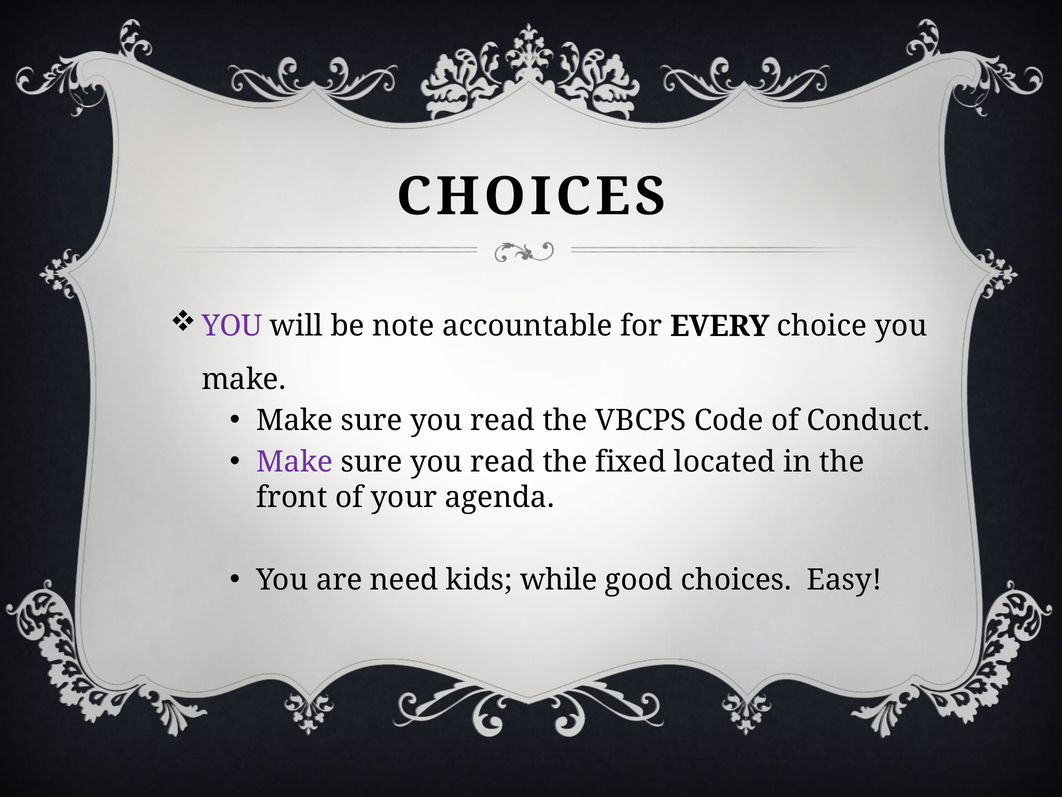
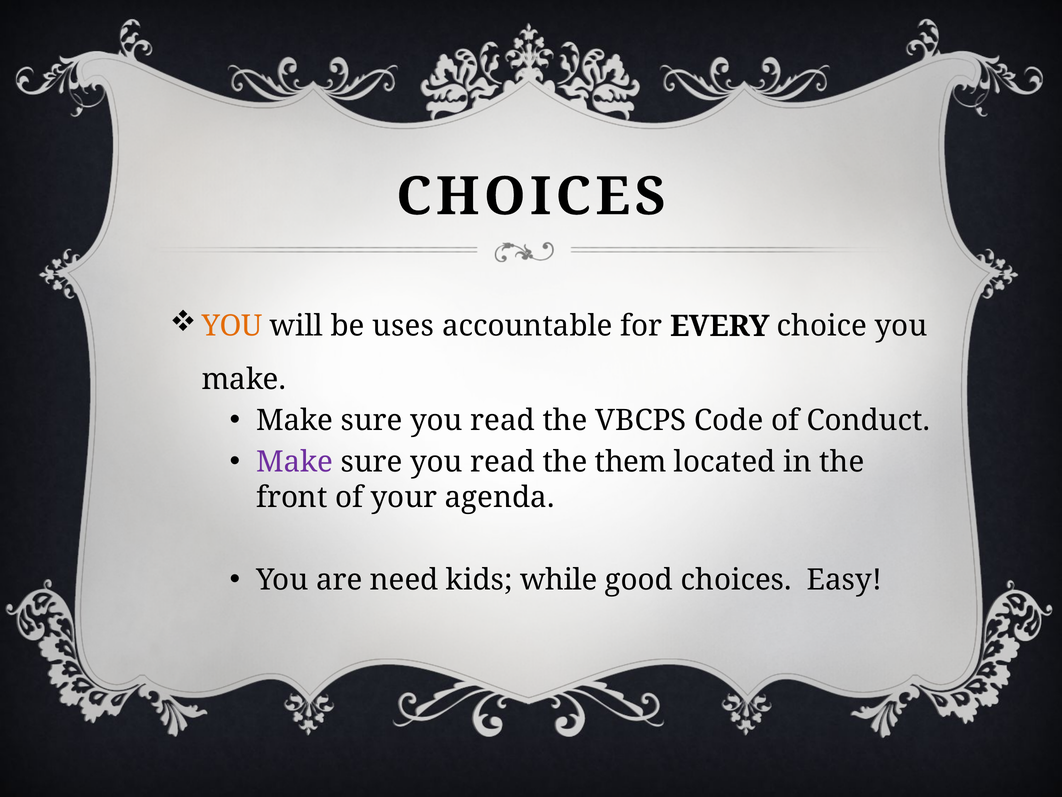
YOU at (232, 326) colour: purple -> orange
note: note -> uses
fixed: fixed -> them
